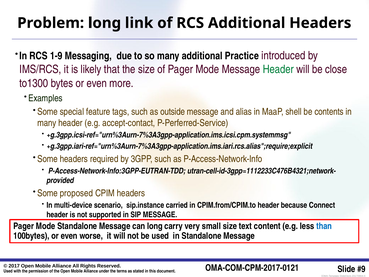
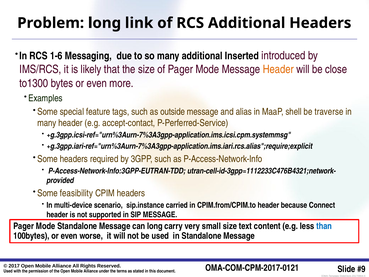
1-9: 1-9 -> 1-6
Practice: Practice -> Inserted
Header at (278, 69) colour: green -> orange
contents: contents -> traverse
proposed: proposed -> feasibility
